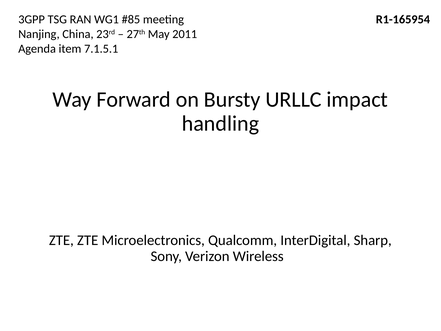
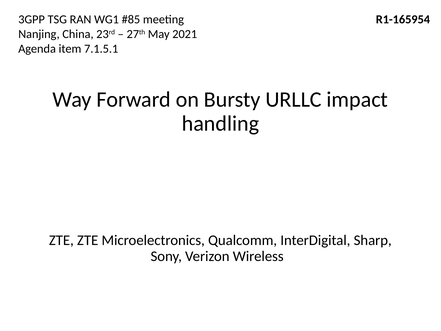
2011: 2011 -> 2021
